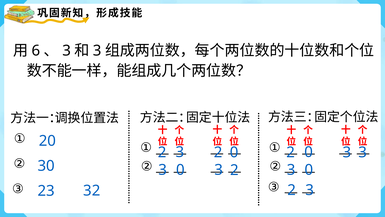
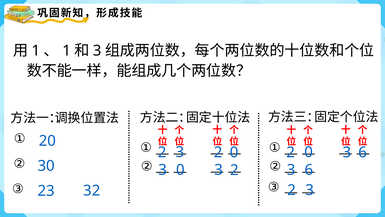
6 at (36, 51): 6 -> 1
3 at (67, 51): 3 -> 1
3 at (363, 152): 3 -> 6
0 at (309, 170): 0 -> 6
